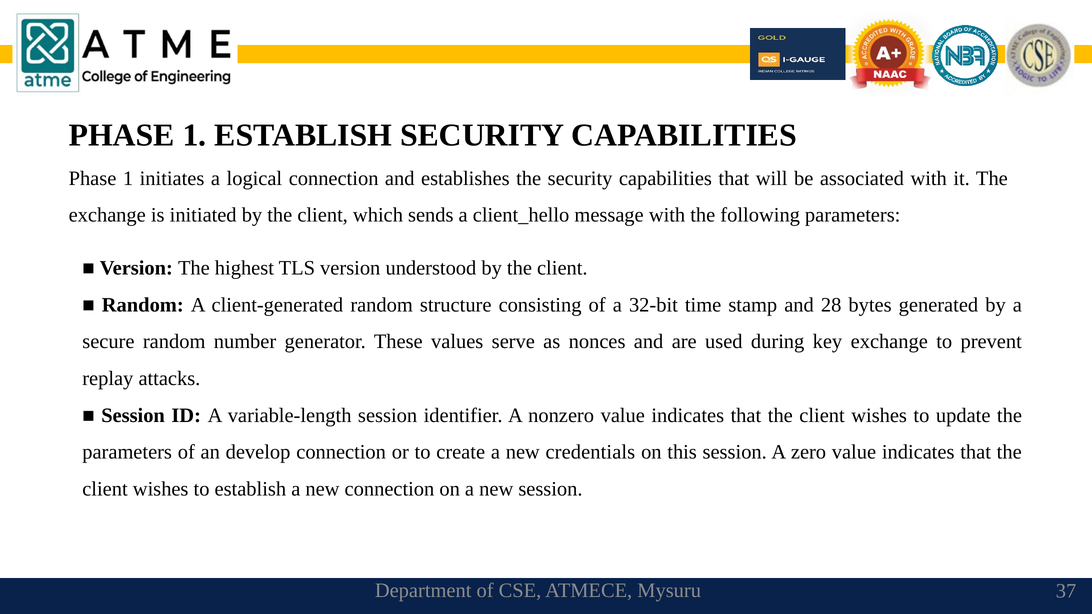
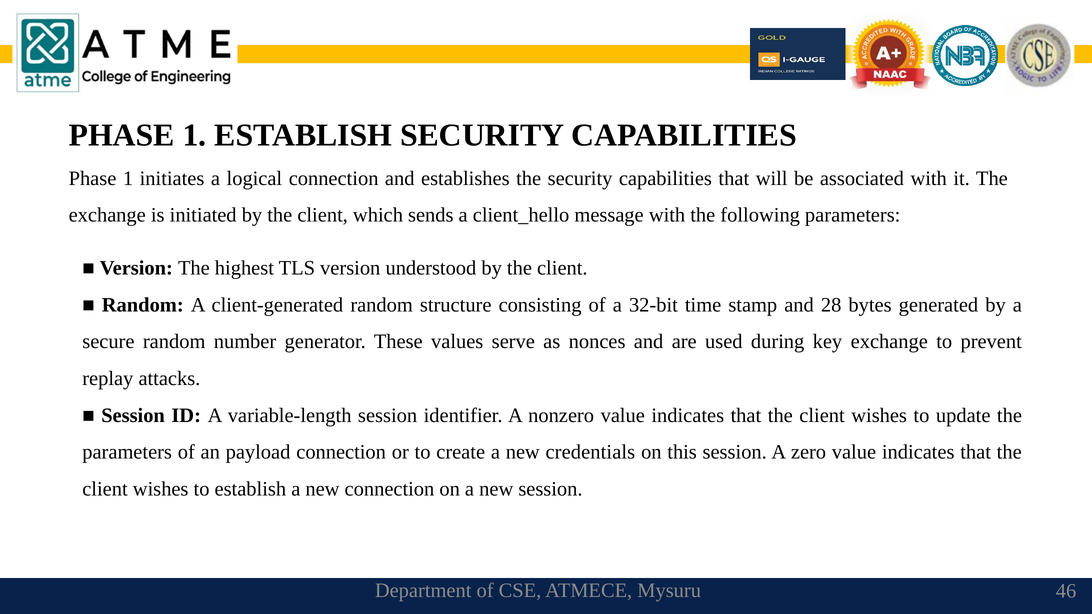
develop: develop -> payload
37: 37 -> 46
